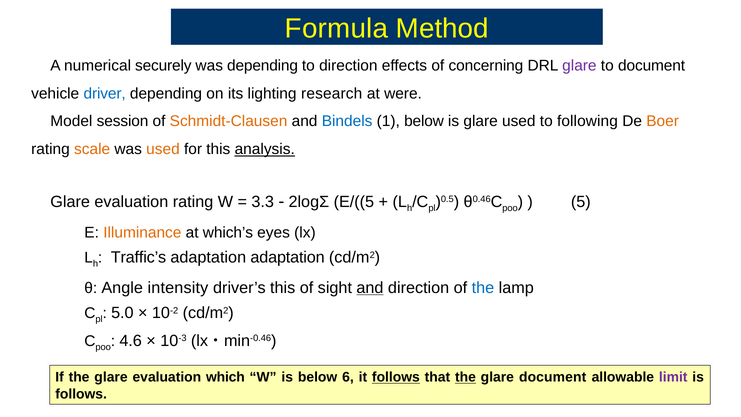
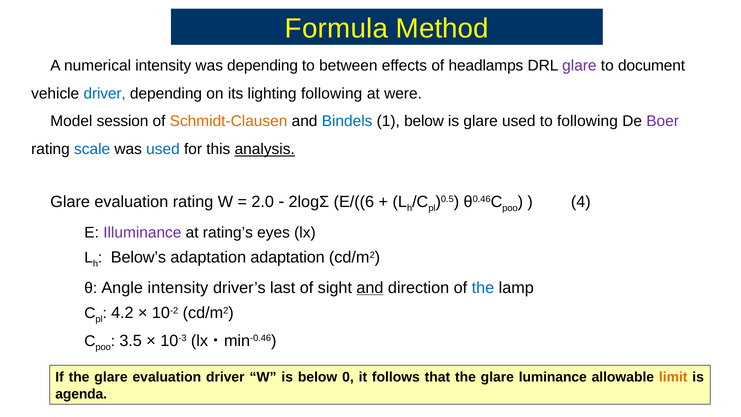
numerical securely: securely -> intensity
to direction: direction -> between
concerning: concerning -> headlamps
lighting research: research -> following
Boer colour: orange -> purple
scale colour: orange -> blue
used at (163, 149) colour: orange -> blue
3.3: 3.3 -> 2.0
E/((5: E/((5 -> E/((6
5: 5 -> 4
Illuminance colour: orange -> purple
which’s: which’s -> rating’s
Traffic’s: Traffic’s -> Below’s
driver’s this: this -> last
5.0: 5.0 -> 4.2
4.6: 4.6 -> 3.5
evaluation which: which -> driver
6: 6 -> 0
follows at (396, 377) underline: present -> none
the at (465, 377) underline: present -> none
glare document: document -> luminance
limit colour: purple -> orange
follows at (81, 394): follows -> agenda
